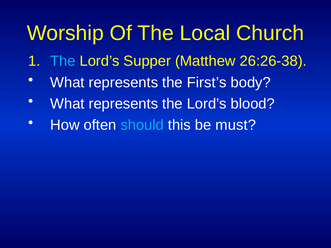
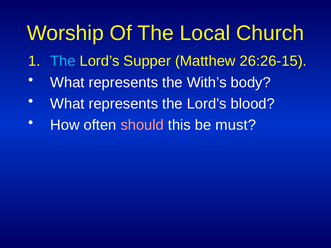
26:26-38: 26:26-38 -> 26:26-15
First’s: First’s -> With’s
should colour: light blue -> pink
